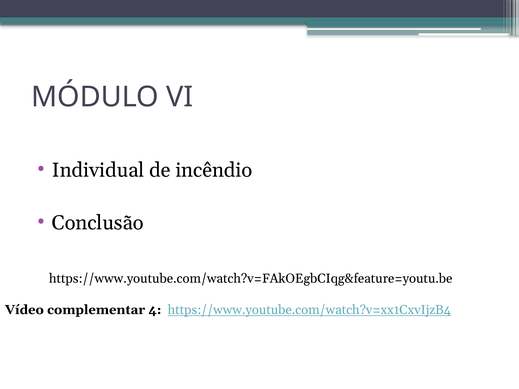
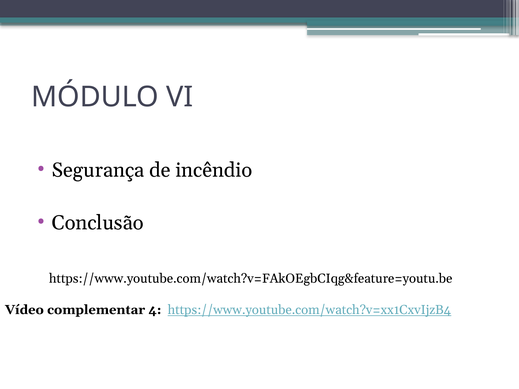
Individual: Individual -> Segurança
